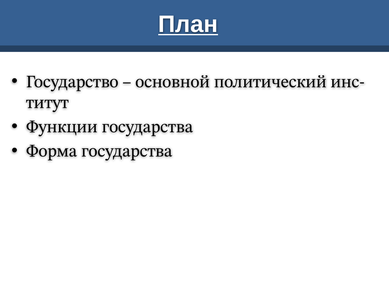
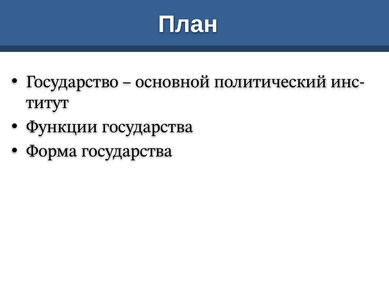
План underline: present -> none
